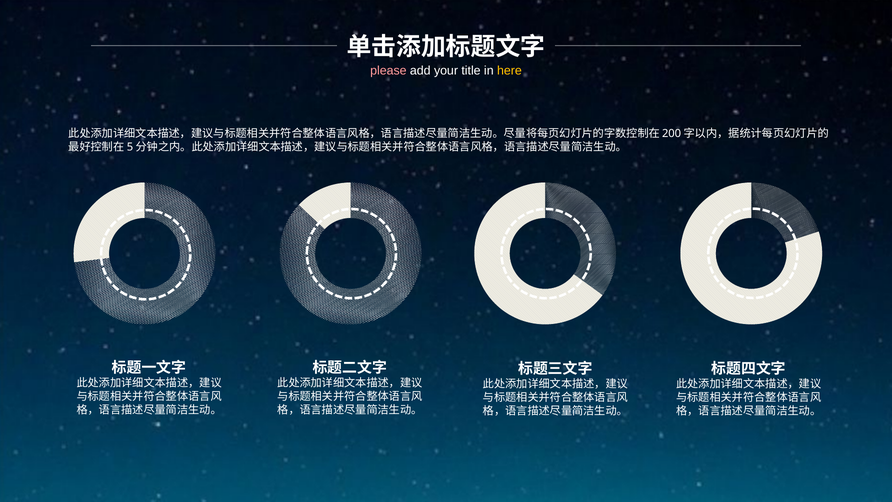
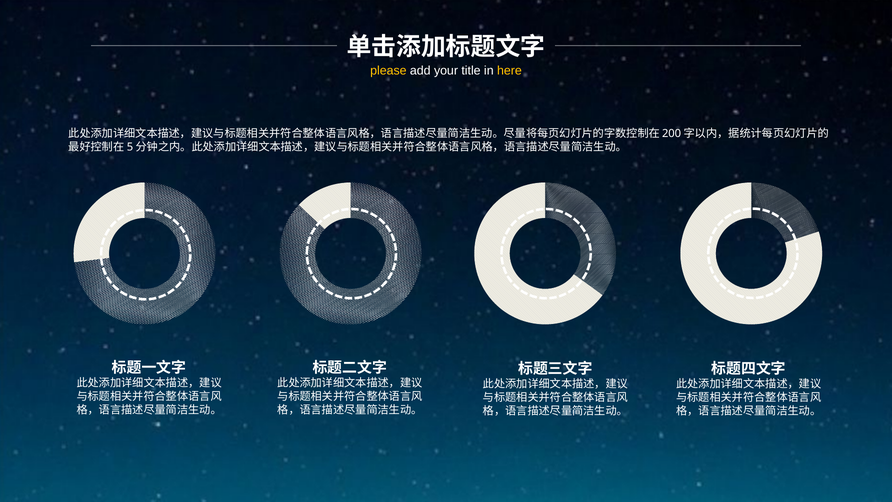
please colour: pink -> yellow
